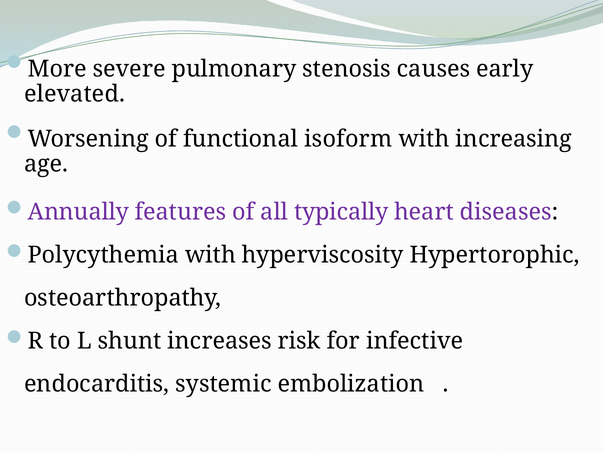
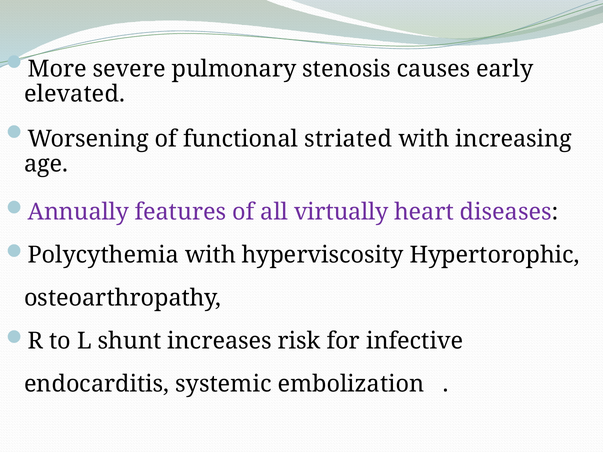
isoform: isoform -> striated
typically: typically -> virtually
